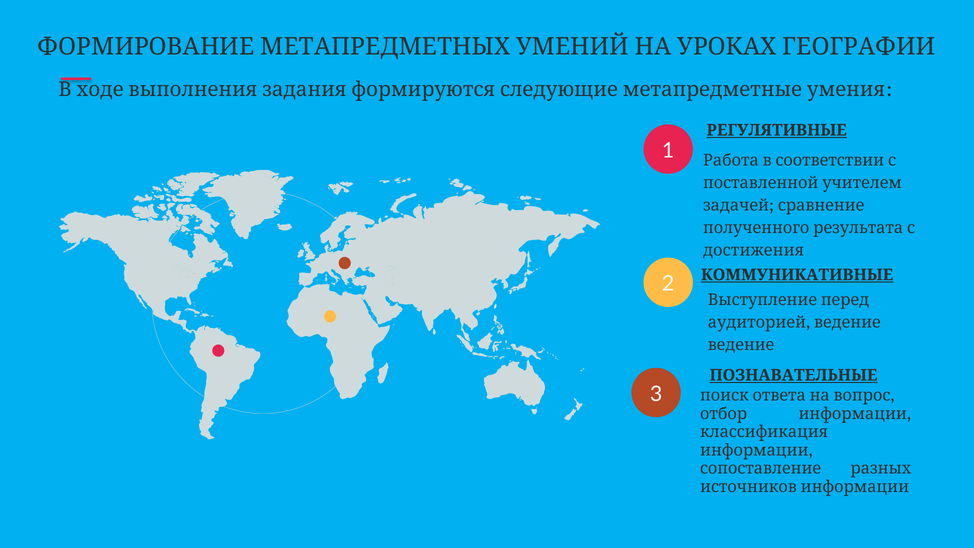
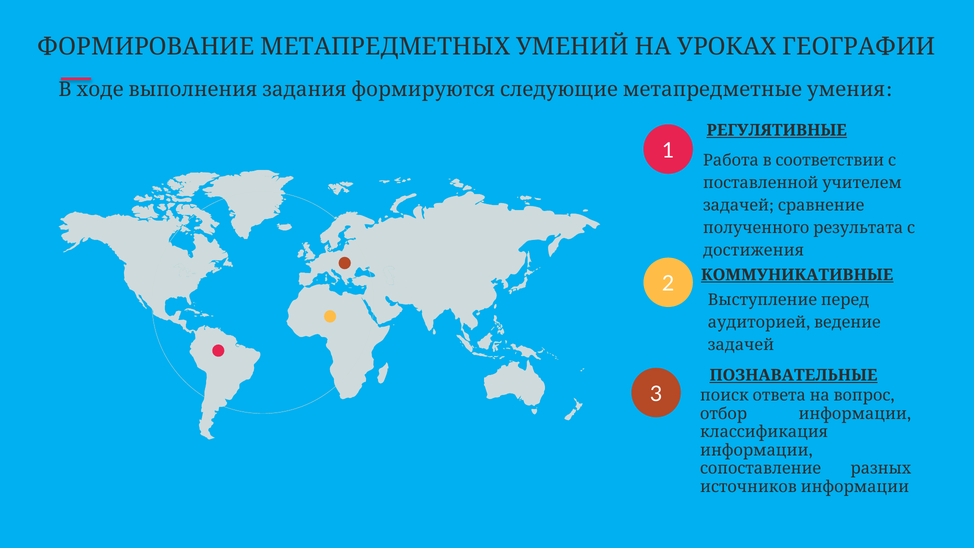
ведение at (741, 345): ведение -> задачей
